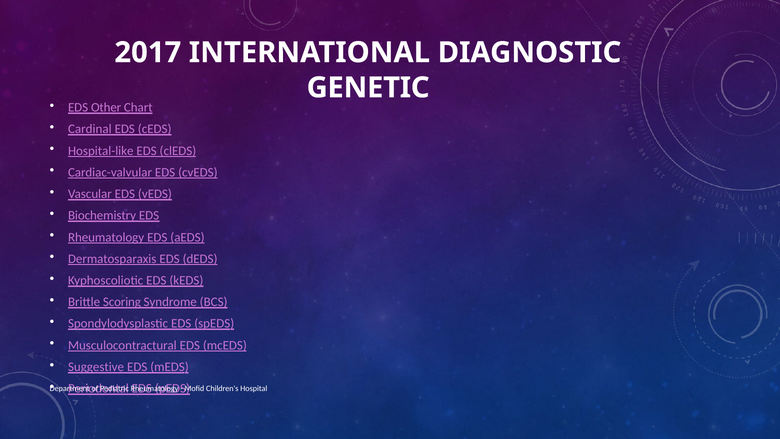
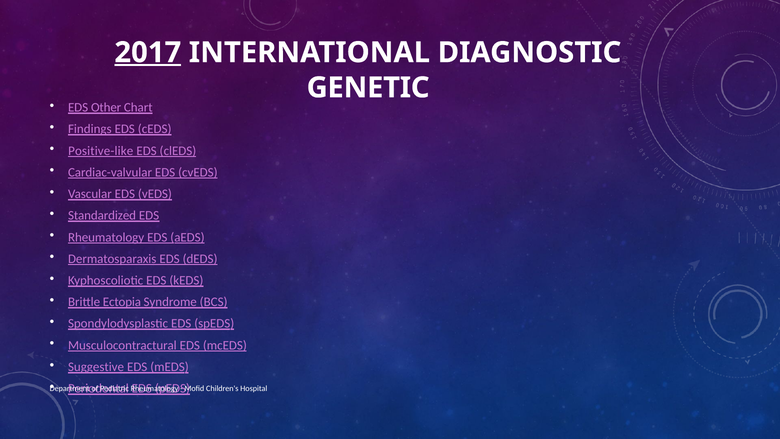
2017 underline: none -> present
Cardinal: Cardinal -> Findings
Hospital-like: Hospital-like -> Positive-like
Biochemistry: Biochemistry -> Standardized
Scoring: Scoring -> Ectopia
